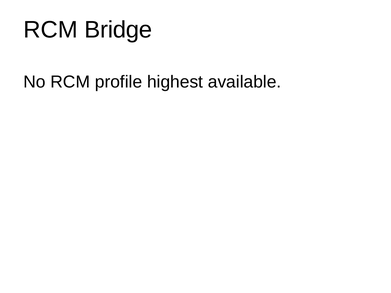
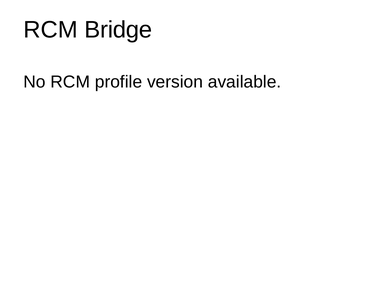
highest: highest -> version
